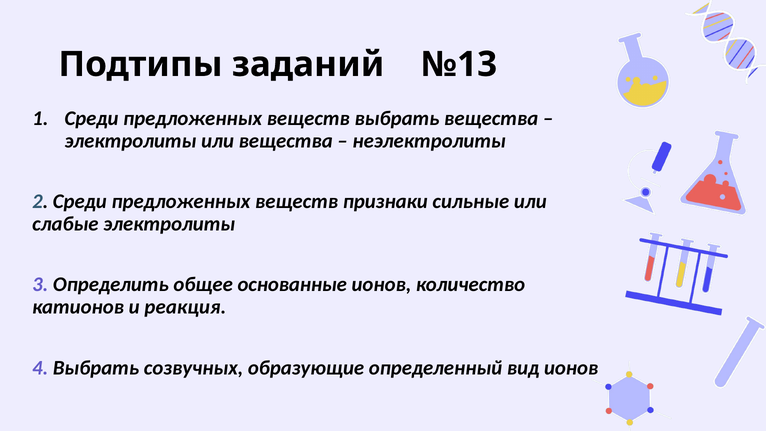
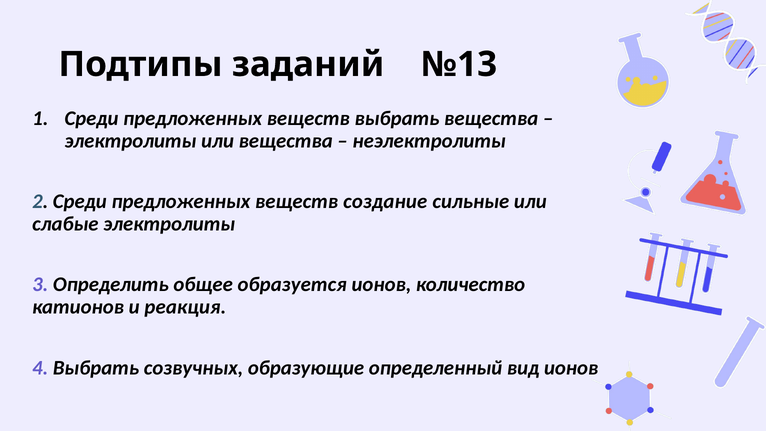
признаки: признаки -> создание
основанные: основанные -> образуется
